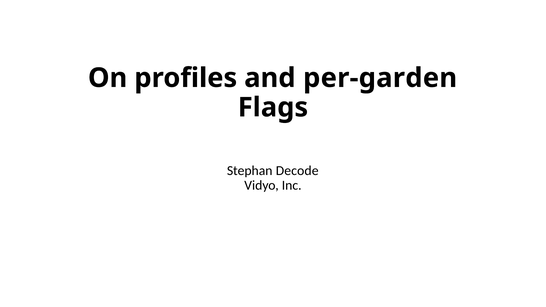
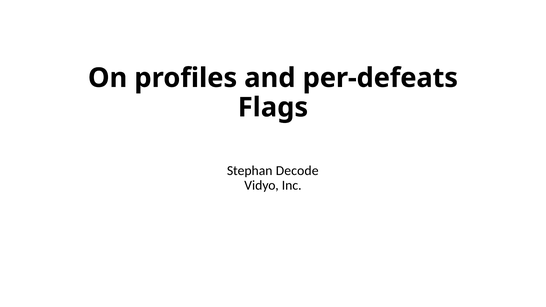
per-garden: per-garden -> per-defeats
